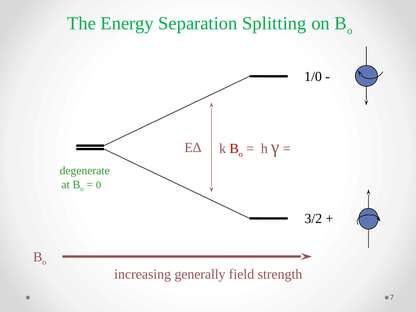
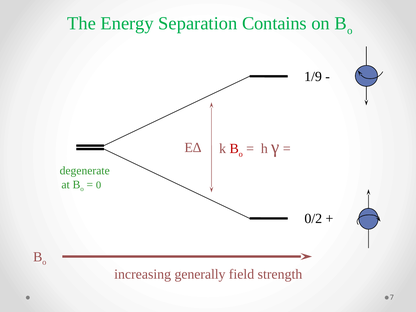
Splitting: Splitting -> Contains
1/0: 1/0 -> 1/9
3/2: 3/2 -> 0/2
